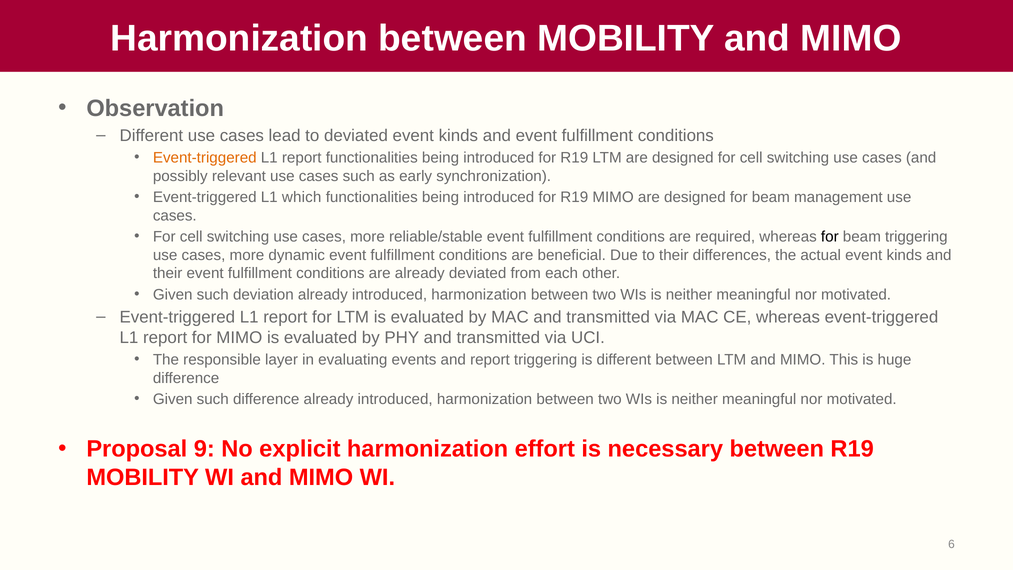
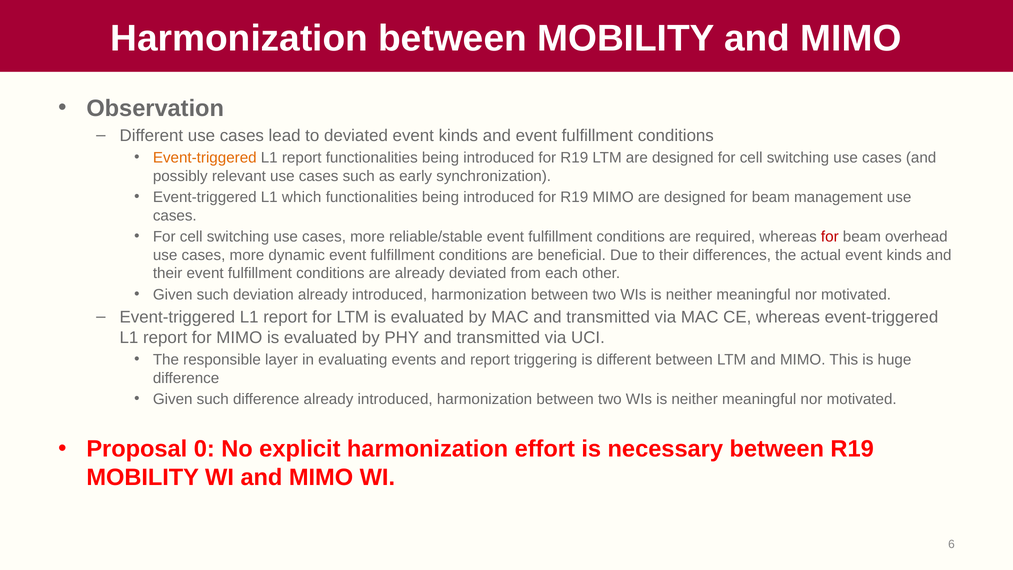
for at (830, 237) colour: black -> red
beam triggering: triggering -> overhead
9: 9 -> 0
